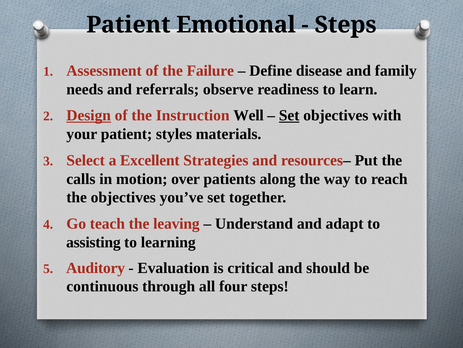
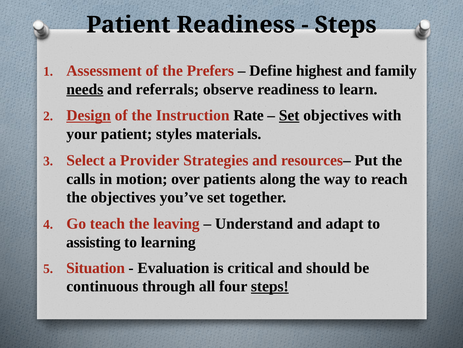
Patient Emotional: Emotional -> Readiness
Failure: Failure -> Prefers
disease: disease -> highest
needs underline: none -> present
Well: Well -> Rate
Excellent: Excellent -> Provider
Auditory: Auditory -> Situation
steps at (270, 286) underline: none -> present
